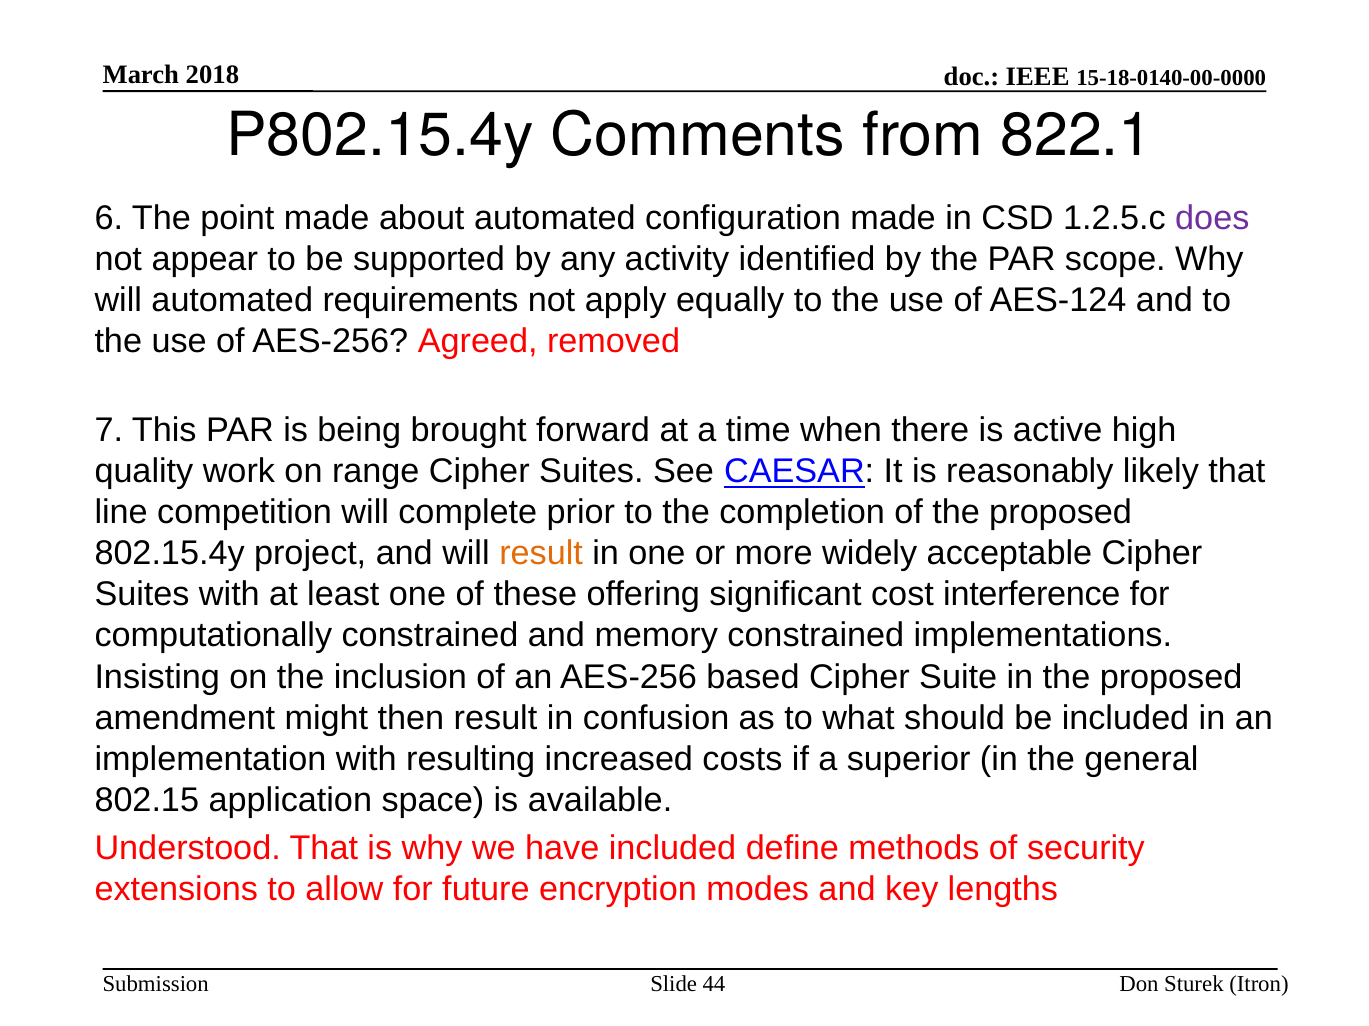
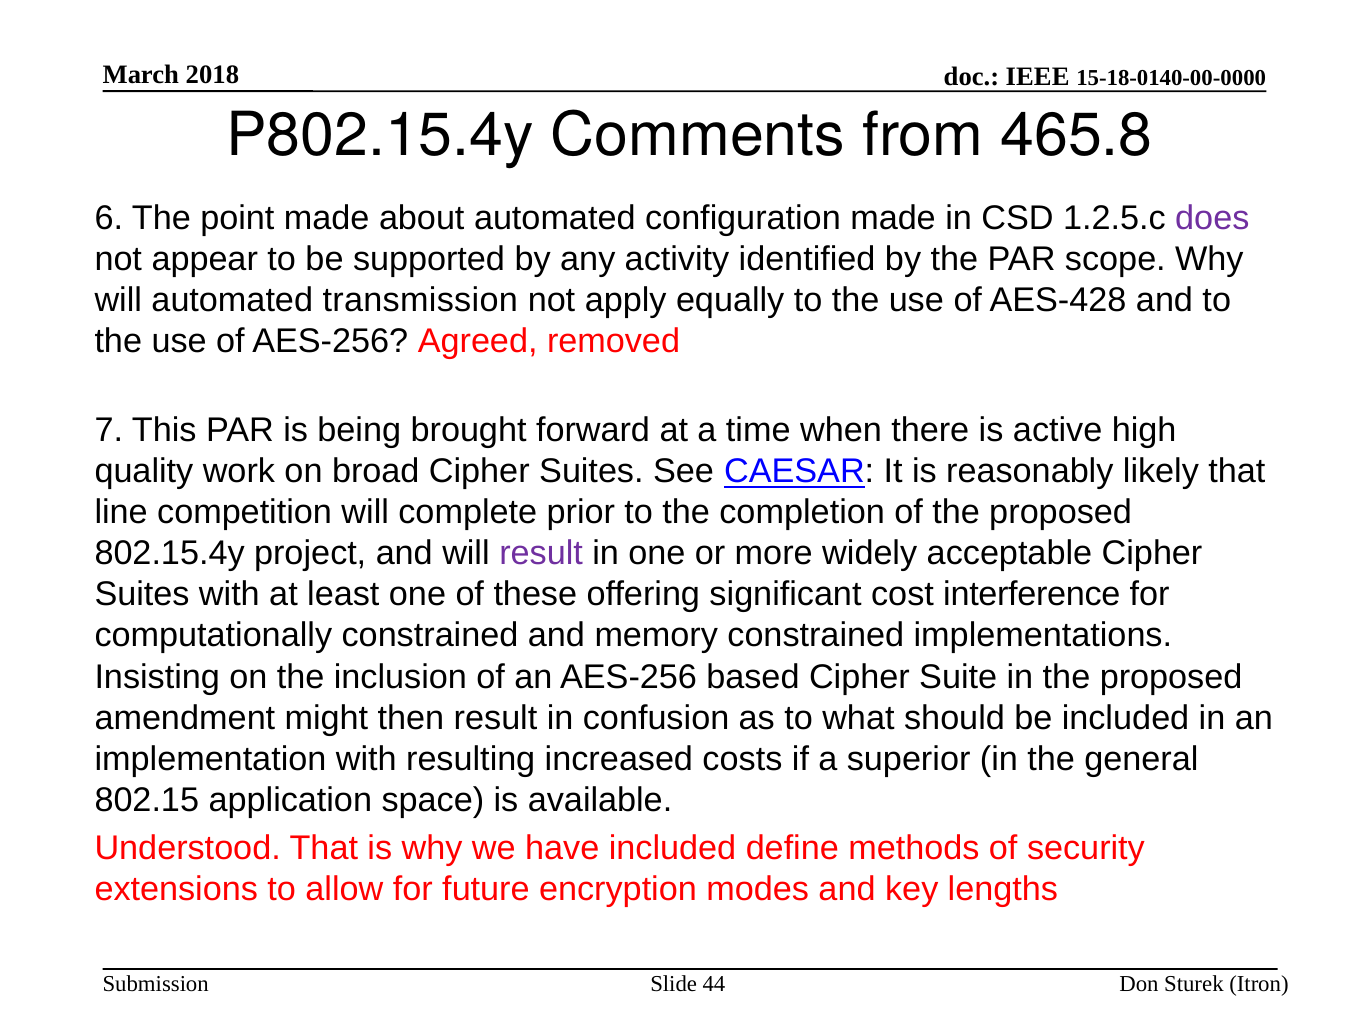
822.1: 822.1 -> 465.8
requirements: requirements -> transmission
AES-124: AES-124 -> AES-428
range: range -> broad
result at (541, 554) colour: orange -> purple
